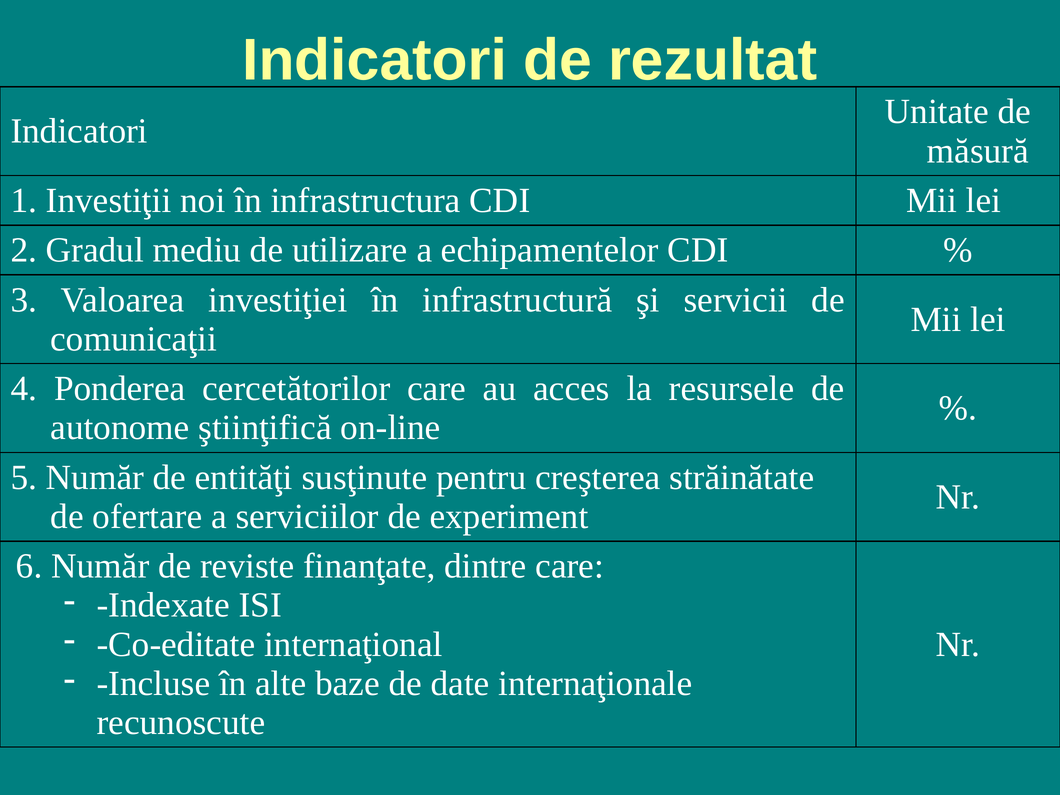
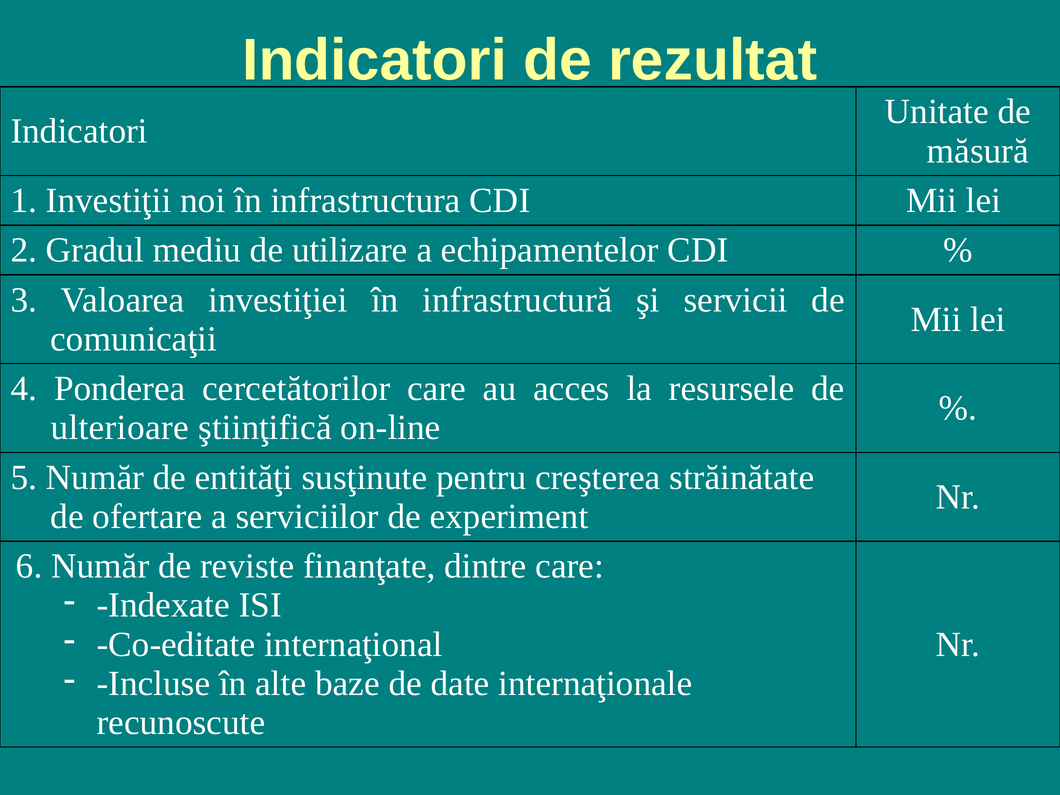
autonome: autonome -> ulterioare
